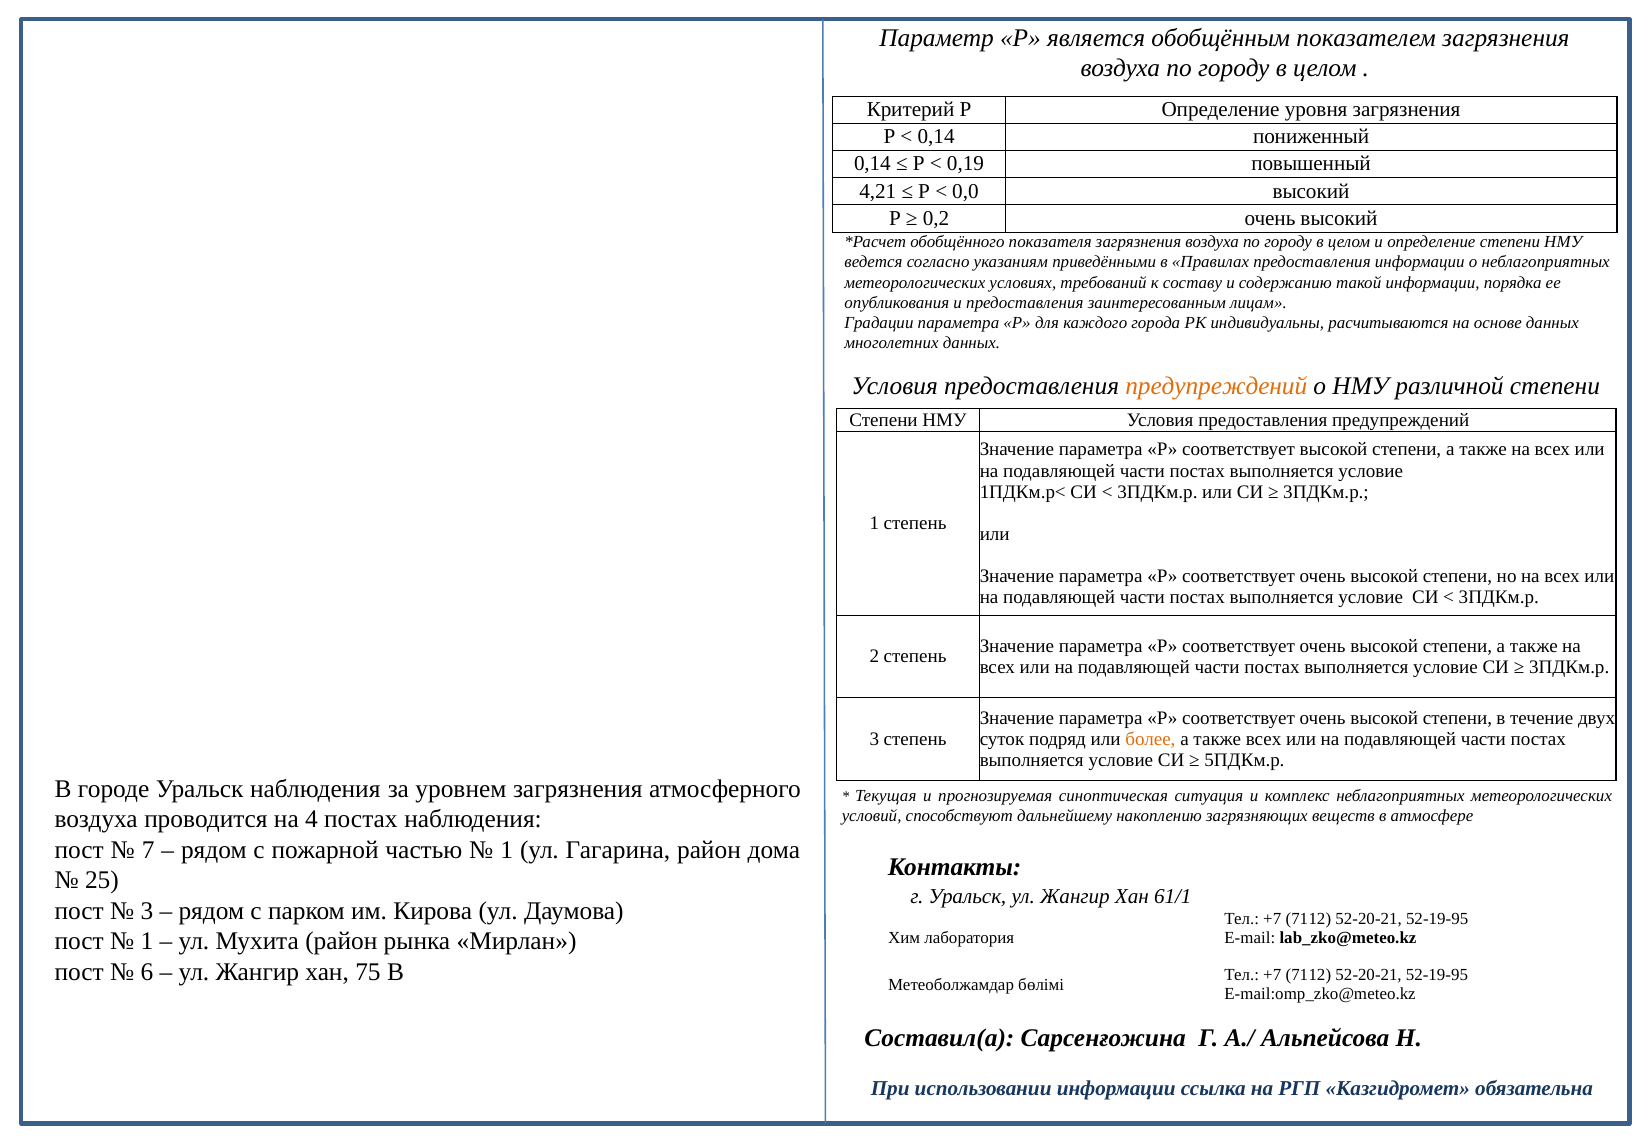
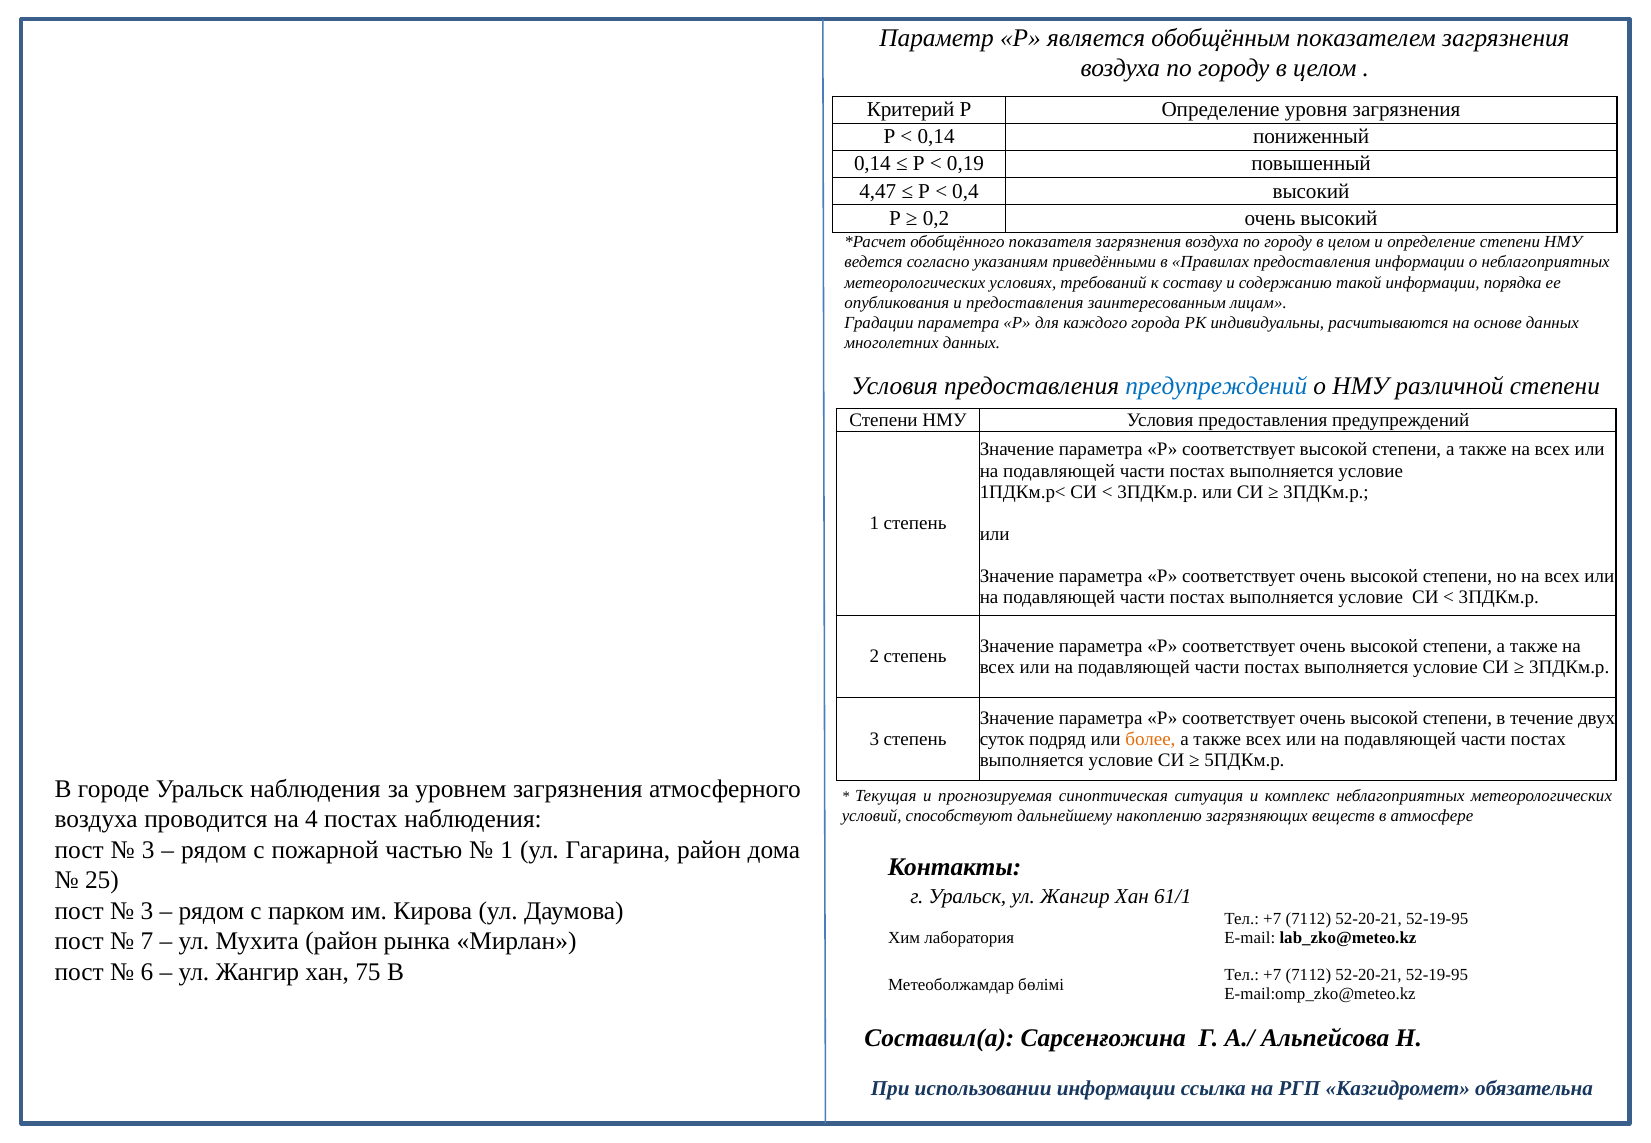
4,21: 4,21 -> 4,47
0,0: 0,0 -> 0,4
предупреждений at (1216, 387) colour: orange -> blue
7 at (148, 850): 7 -> 3
1 at (147, 941): 1 -> 7
